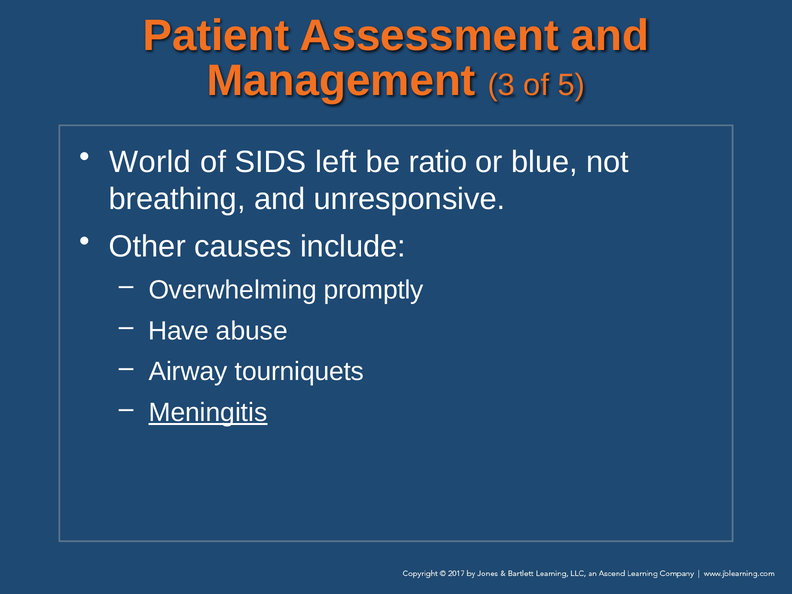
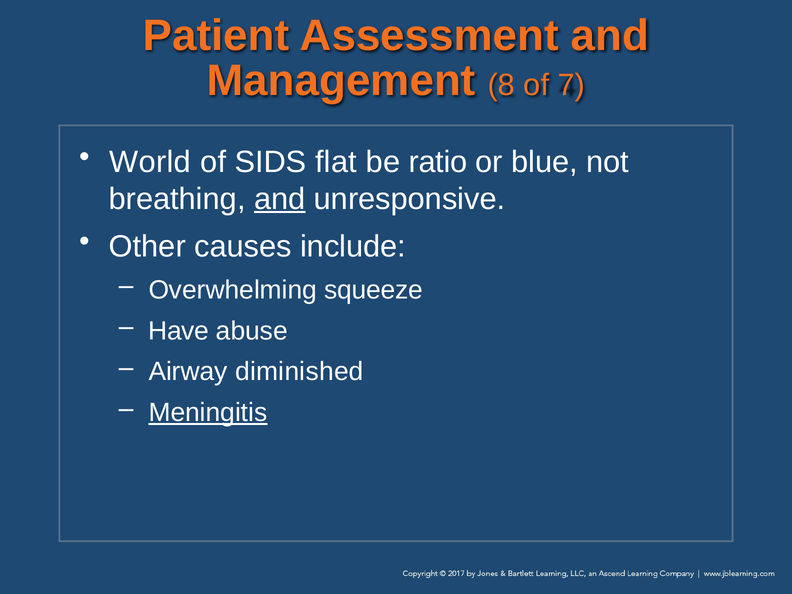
3: 3 -> 8
5: 5 -> 7
left: left -> flat
and at (280, 199) underline: none -> present
promptly: promptly -> squeeze
tourniquets: tourniquets -> diminished
